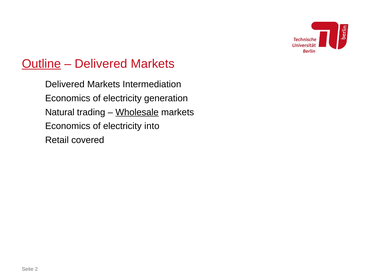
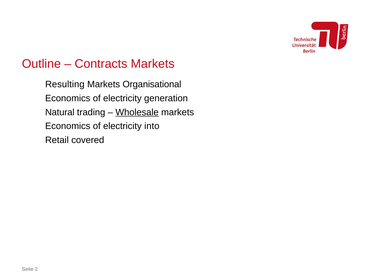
Outline underline: present -> none
Delivered at (101, 64): Delivered -> Contracts
Delivered at (65, 84): Delivered -> Resulting
Intermediation: Intermediation -> Organisational
